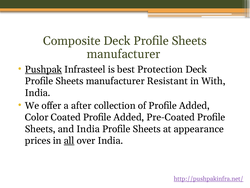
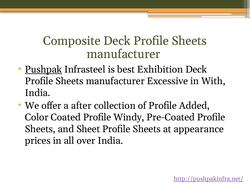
Protection: Protection -> Exhibition
Resistant: Resistant -> Excessive
Coated Profile Added: Added -> Windy
and India: India -> Sheet
all underline: present -> none
